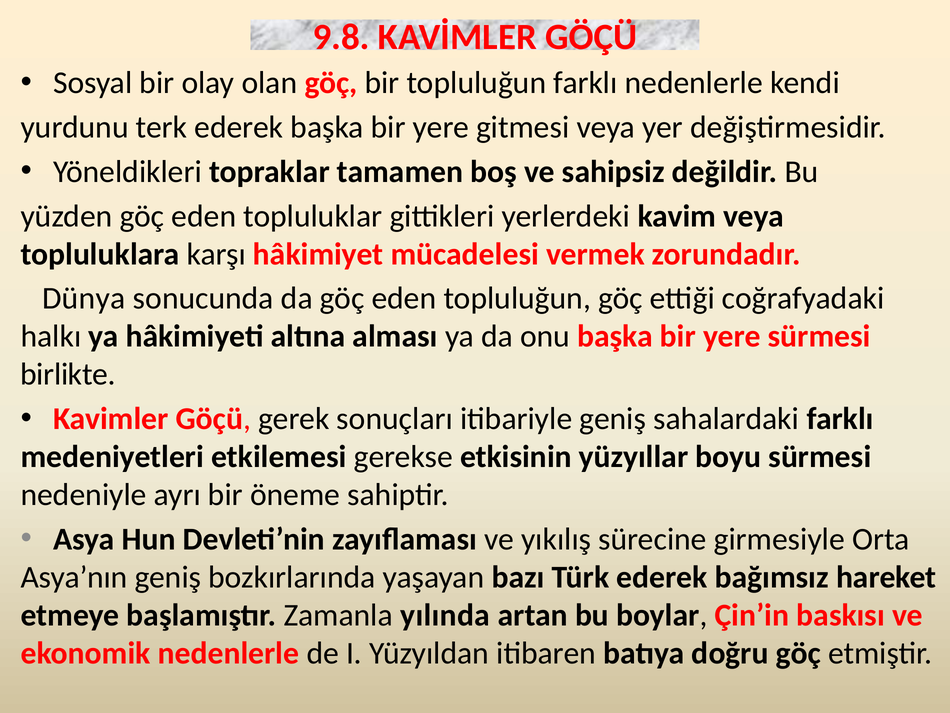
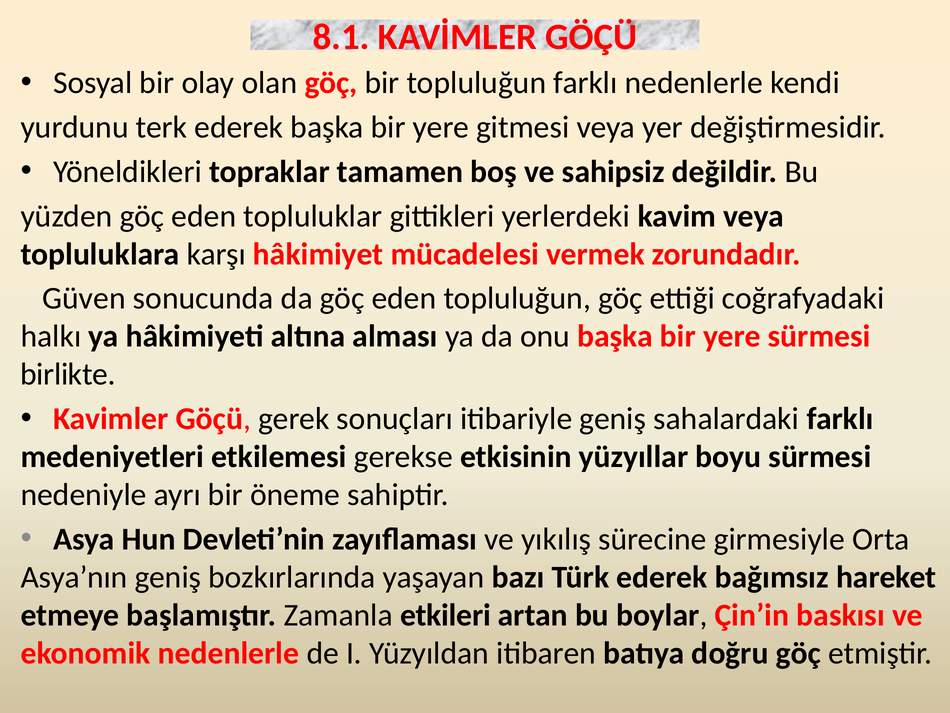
9.8: 9.8 -> 8.1
Dünya: Dünya -> Güven
yılında: yılında -> etkileri
